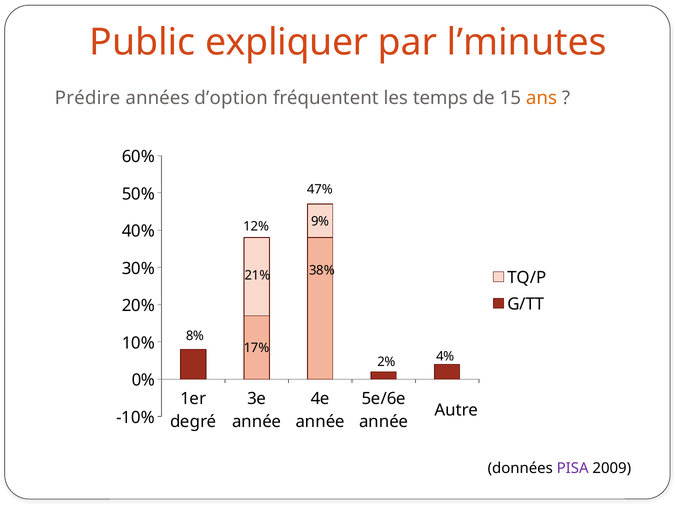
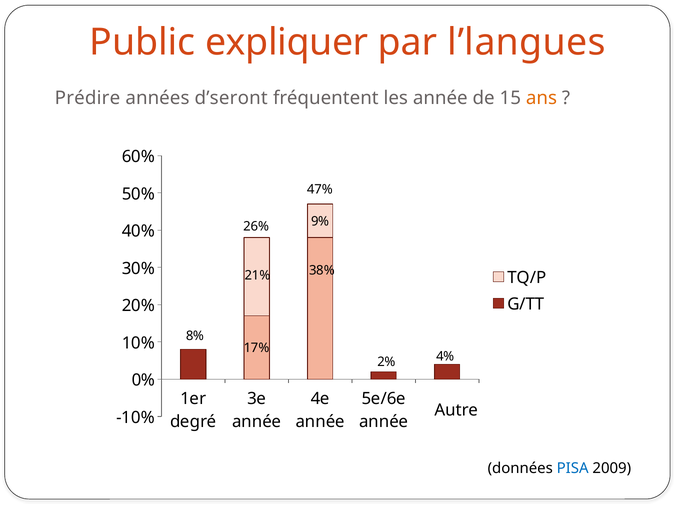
l’minutes: l’minutes -> l’langues
d’option: d’option -> d’seront
les temps: temps -> année
12%: 12% -> 26%
PISA colour: purple -> blue
